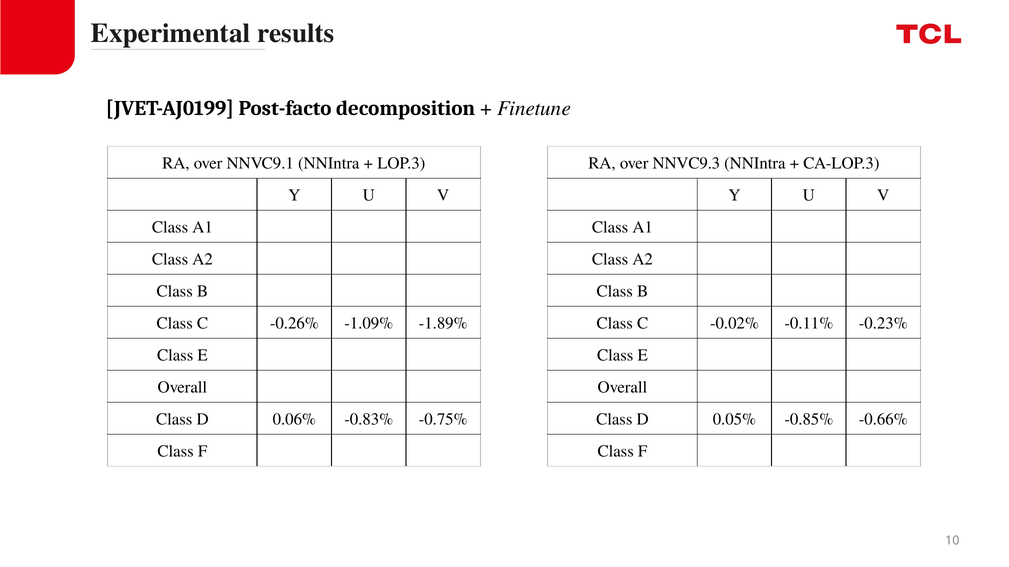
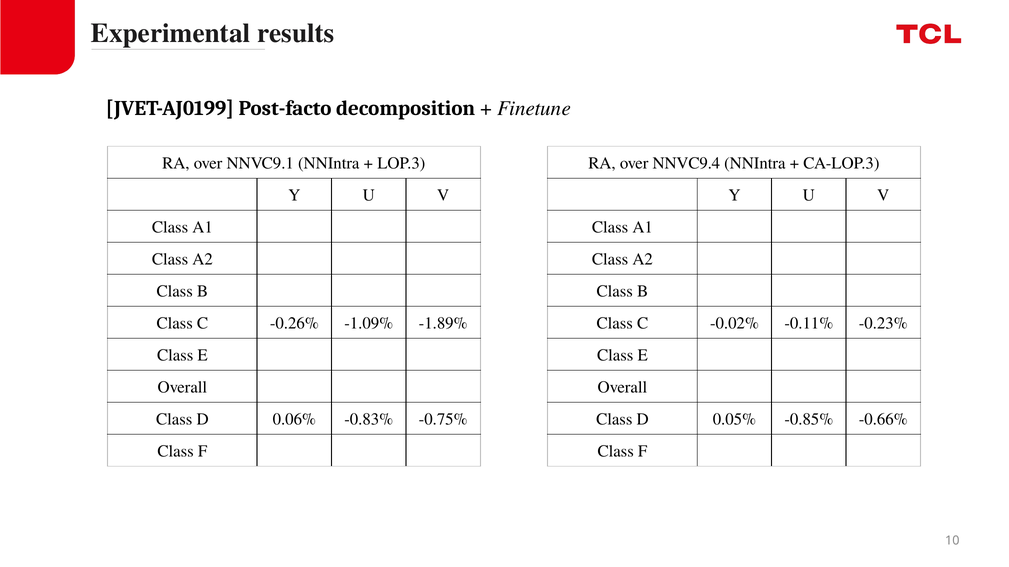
NNVC9.3: NNVC9.3 -> NNVC9.4
